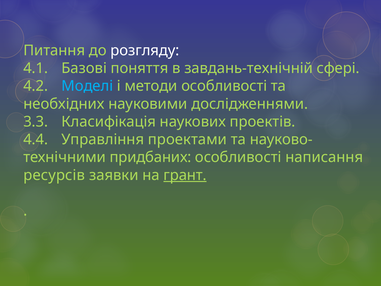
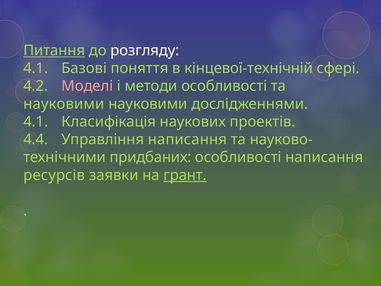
Питання underline: none -> present
завдань-технічній: завдань-технічній -> кінцевої-технічній
Моделі colour: light blue -> pink
необхідних at (64, 104): необхідних -> науковими
3.3 at (36, 122): 3.3 -> 4.1
Управління проектами: проектами -> написання
